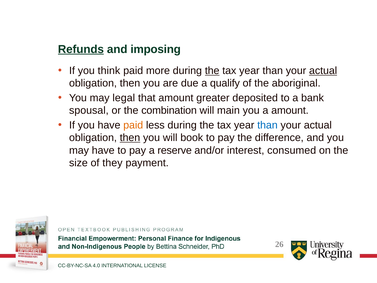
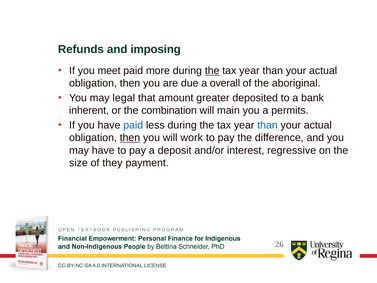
Refunds underline: present -> none
think: think -> meet
actual at (323, 71) underline: present -> none
qualify: qualify -> overall
spousal: spousal -> inherent
a amount: amount -> permits
paid at (133, 125) colour: orange -> blue
book: book -> work
reserve: reserve -> deposit
consumed: consumed -> regressive
